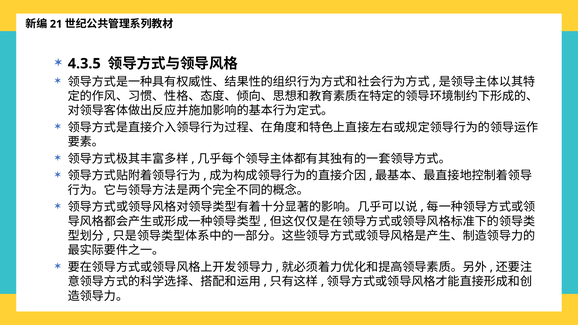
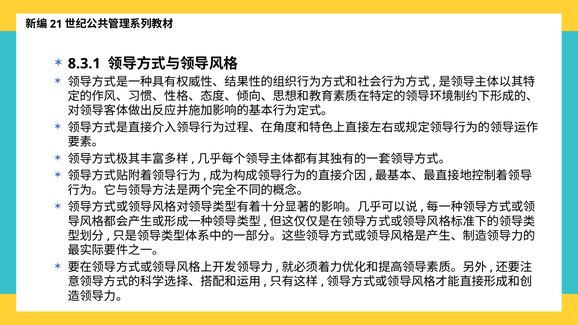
4.3.5: 4.3.5 -> 8.3.1
